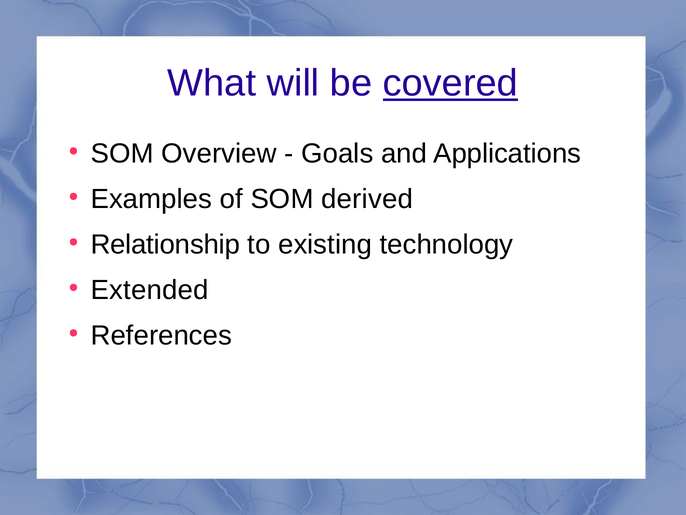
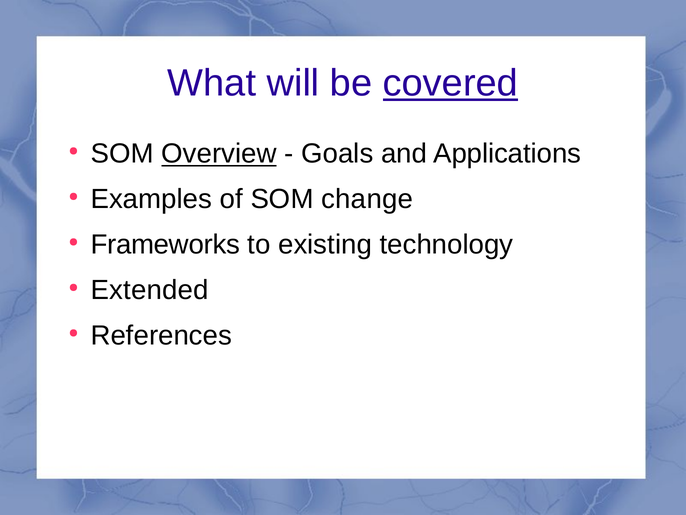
Overview underline: none -> present
derived: derived -> change
Relationship: Relationship -> Frameworks
